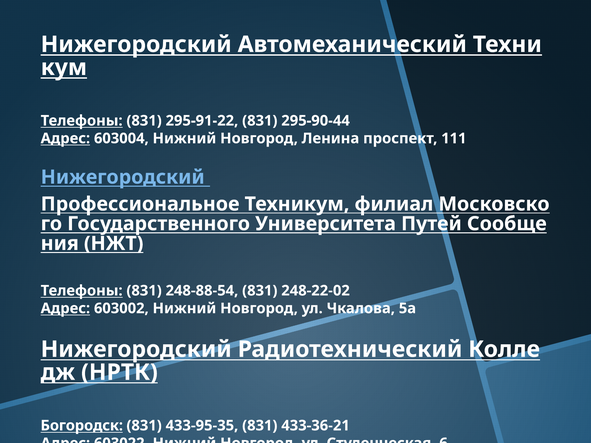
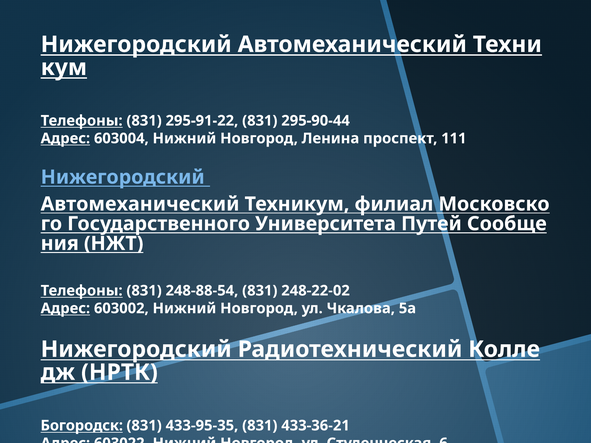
Профессиональное at (140, 204): Профессиональное -> Автомеханический
